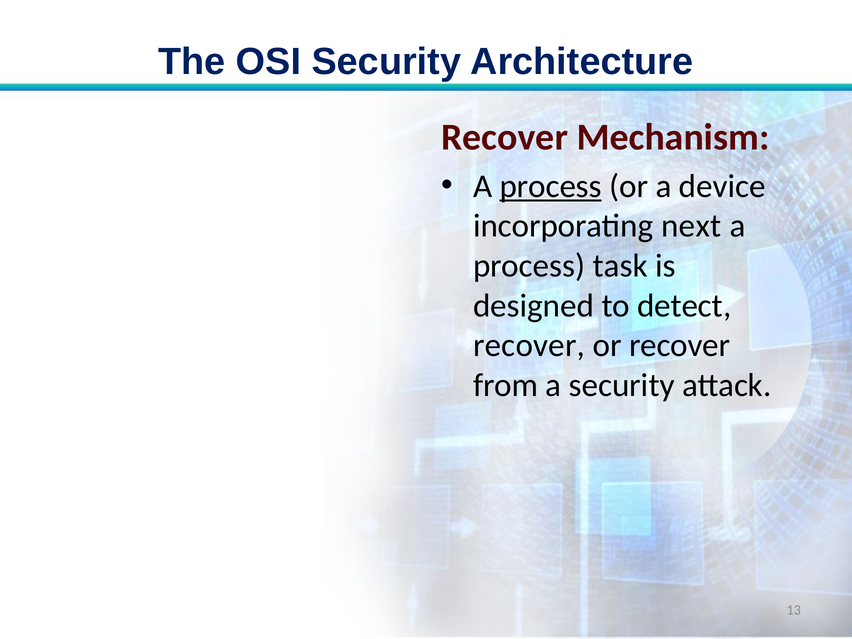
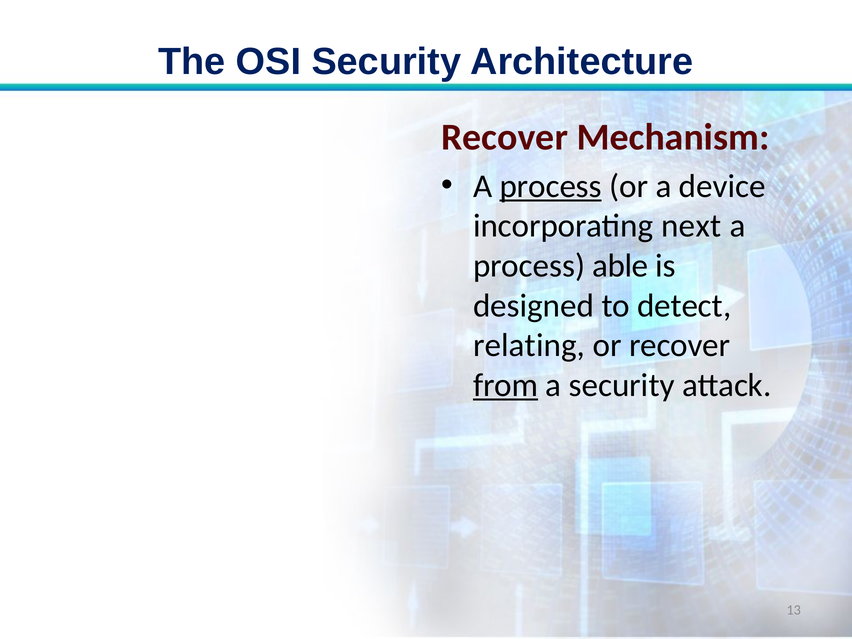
task: task -> able
recover at (529, 345): recover -> relating
from underline: none -> present
